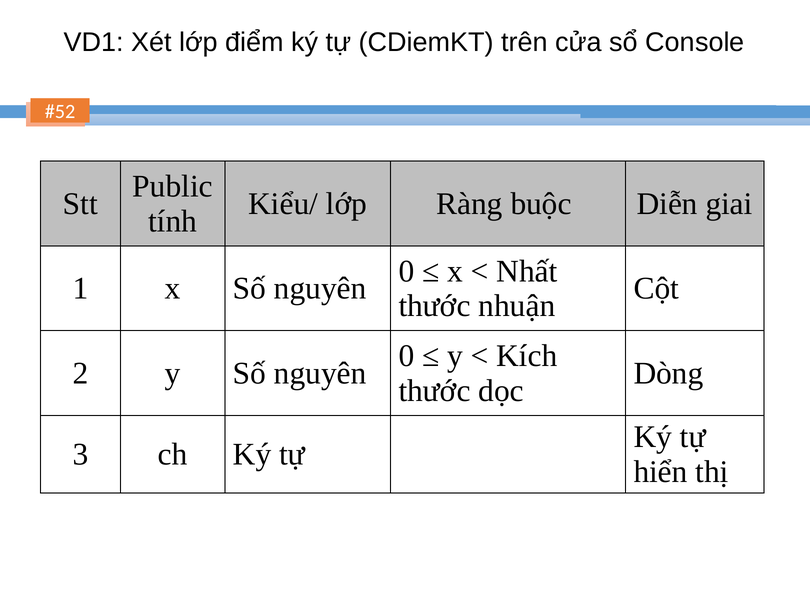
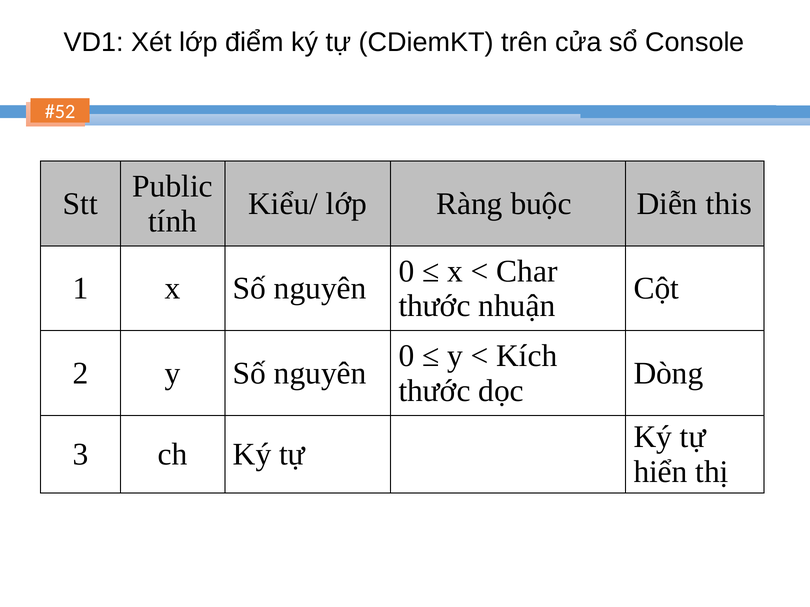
giai: giai -> this
Nhất: Nhất -> Char
